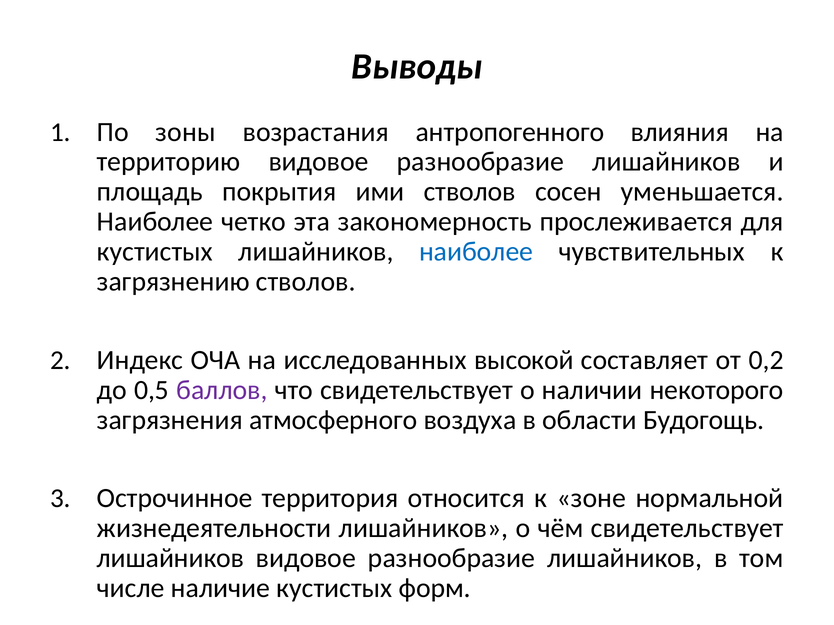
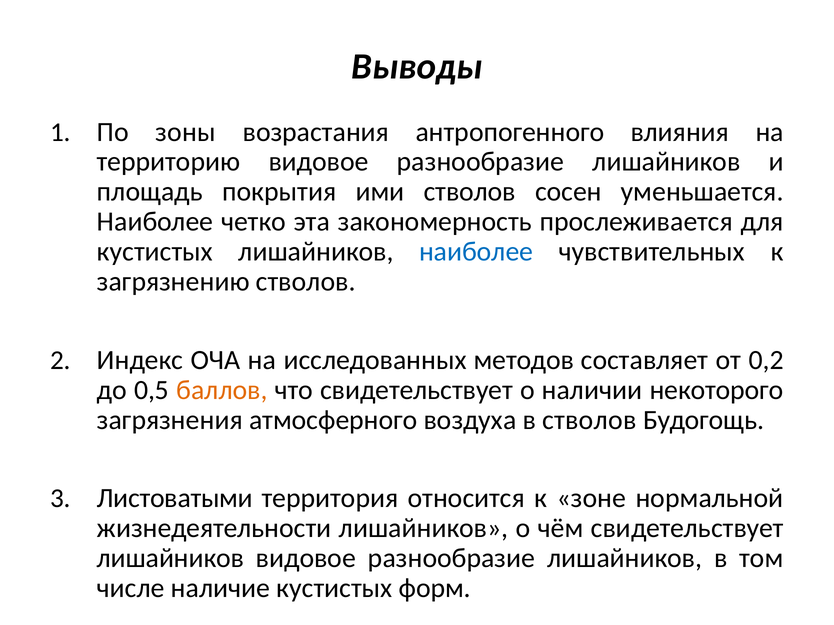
высокой: высокой -> методов
баллов colour: purple -> orange
в области: области -> стволов
Острочинное: Острочинное -> Листоватыми
